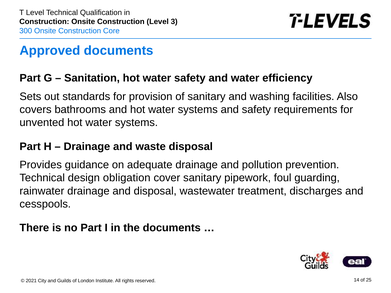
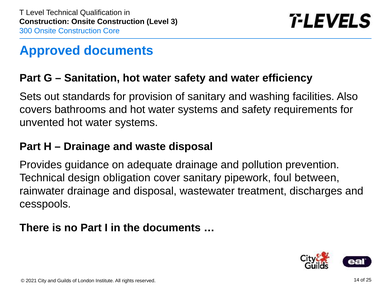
guarding: guarding -> between
